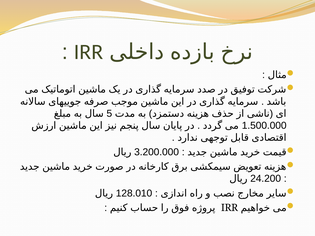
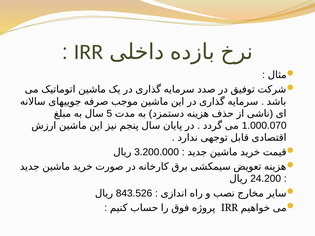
1.500.000: 1.500.000 -> 1.000.070
128.010: 128.010 -> 843.526
